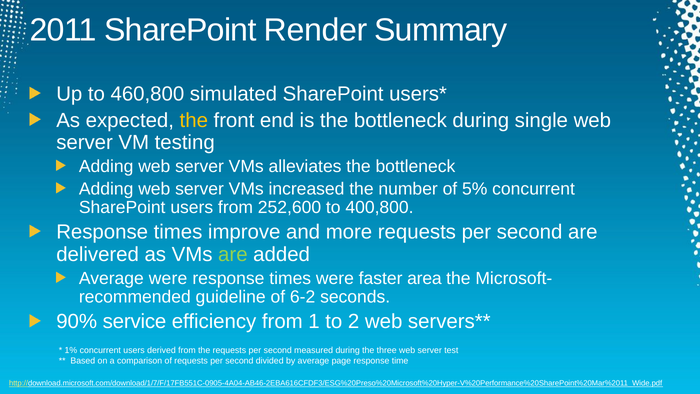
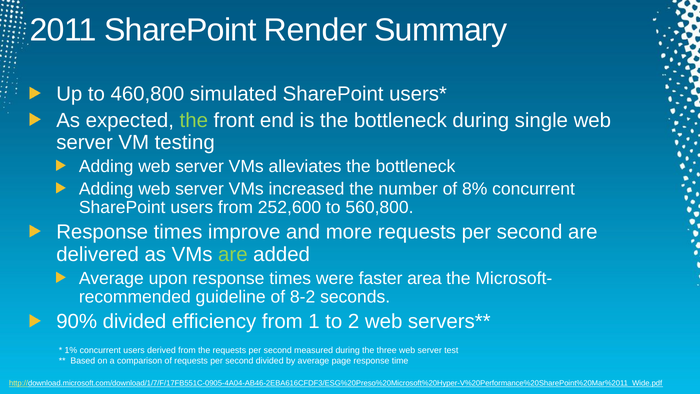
the at (194, 120) colour: yellow -> light green
5%: 5% -> 8%
400,800: 400,800 -> 560,800
Average were: were -> upon
6-2: 6-2 -> 8-2
90% service: service -> divided
